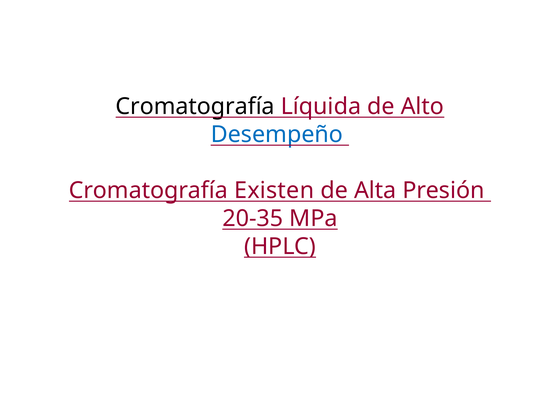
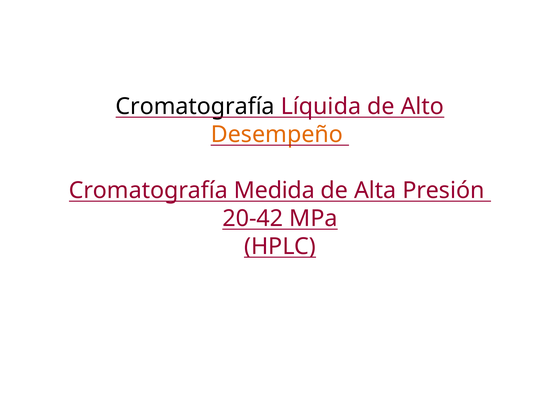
Desempeño colour: blue -> orange
Existen: Existen -> Medida
20-35: 20-35 -> 20-42
